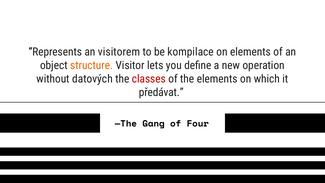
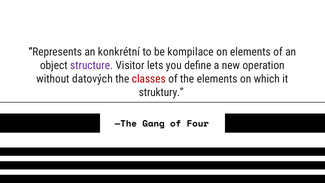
visitorem: visitorem -> konkrétní
structure colour: orange -> purple
předávat: předávat -> struktury
